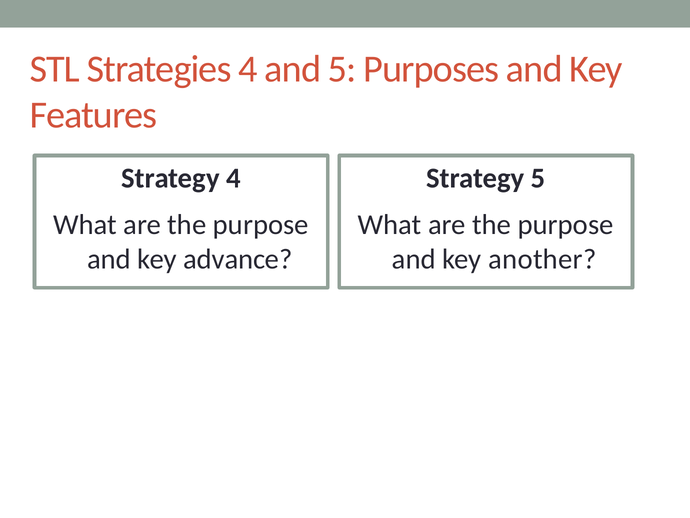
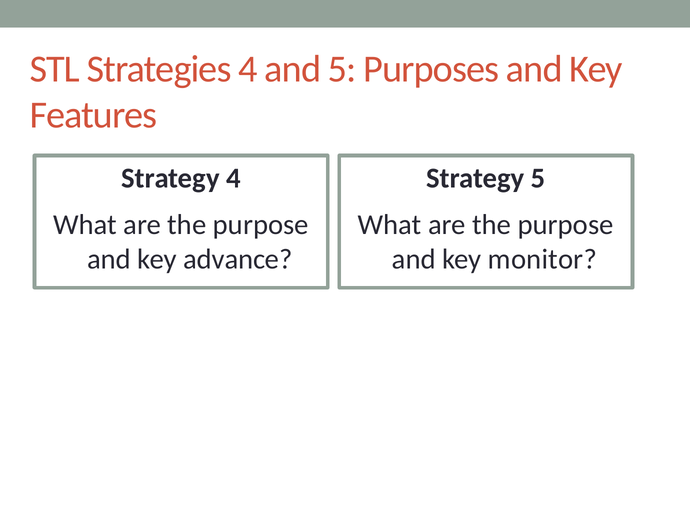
another: another -> monitor
